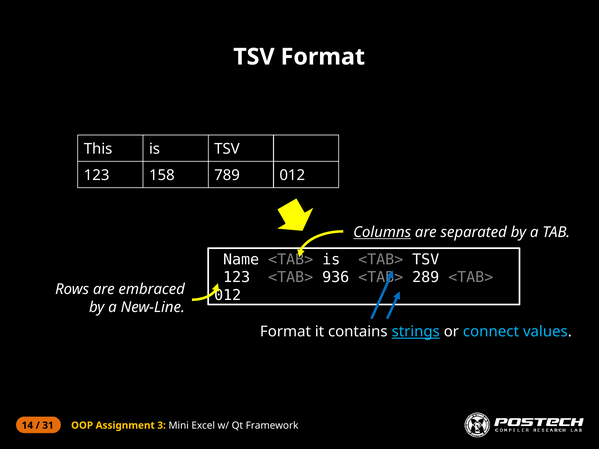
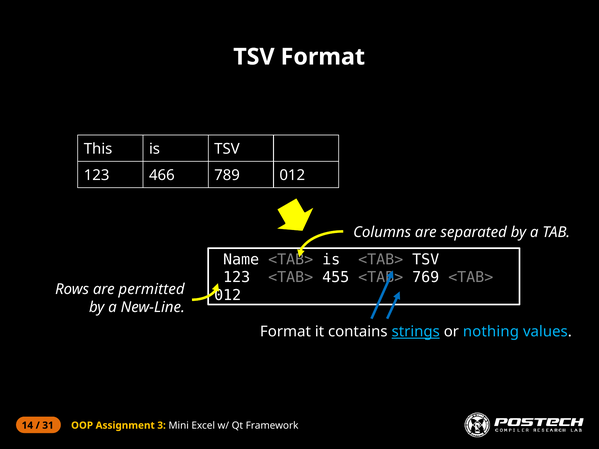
158: 158 -> 466
Columns underline: present -> none
936: 936 -> 455
289: 289 -> 769
embraced: embraced -> permitted
connect: connect -> nothing
